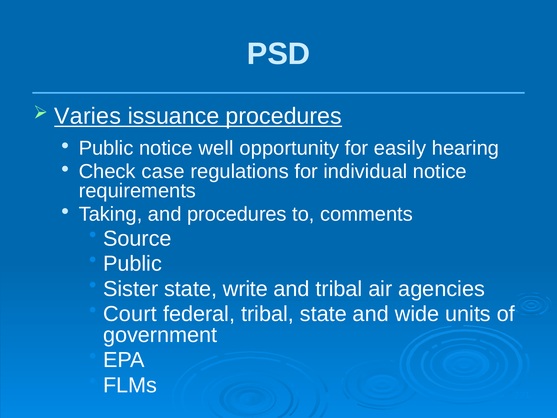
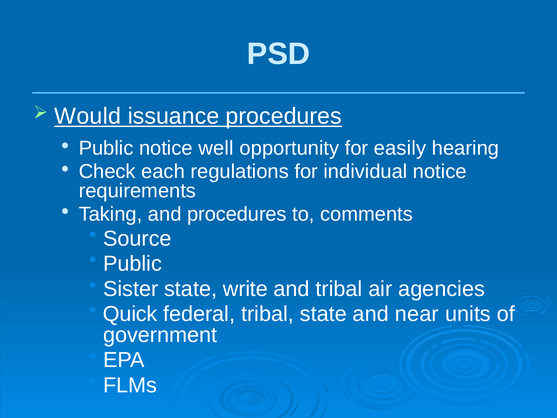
Varies: Varies -> Would
case: case -> each
Court: Court -> Quick
wide: wide -> near
